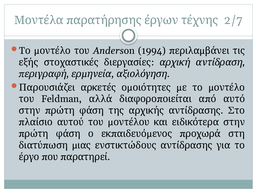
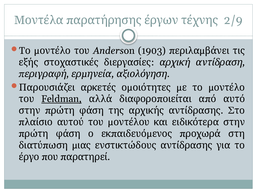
2/7: 2/7 -> 2/9
1994: 1994 -> 1903
Feldman underline: none -> present
